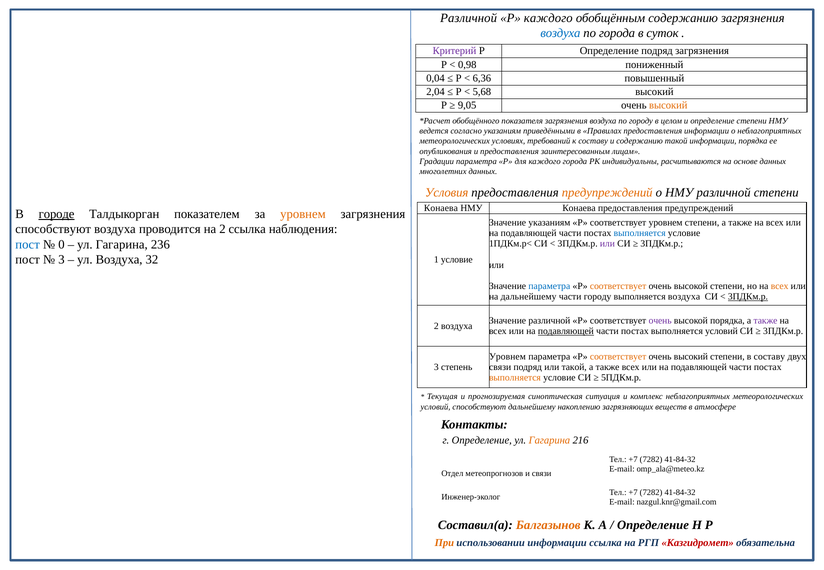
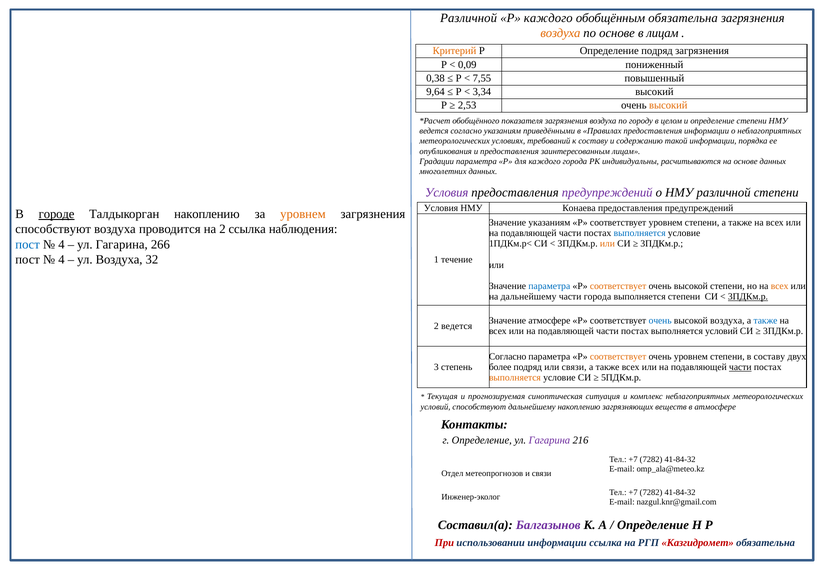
обобщённым содержанию: содержанию -> обязательна
воздуха at (560, 33) colour: blue -> orange
по города: города -> основе
в суток: суток -> лицам
Критерий colour: purple -> orange
0,98: 0,98 -> 0,09
0,04: 0,04 -> 0,38
6,36: 6,36 -> 7,55
2,04: 2,04 -> 9,64
5,68: 5,68 -> 3,34
9,05: 9,05 -> 2,53
Условия at (447, 193) colour: orange -> purple
предупреждений at (607, 193) colour: orange -> purple
Конаева at (441, 208): Конаева -> Условия
Талдыкорган показателем: показателем -> накоплению
0 at (61, 245): 0 -> 4
236: 236 -> 266
или at (607, 244) colour: purple -> orange
3 at (61, 260): 3 -> 4
1 условие: условие -> течение
части городу: городу -> города
выполняется воздуха: воздуха -> степени
Значение различной: различной -> атмосфере
очень at (660, 321) colour: purple -> blue
высокой порядка: порядка -> воздуха
также at (766, 321) colour: purple -> blue
2 воздуха: воздуха -> ведется
подавляющей at (566, 331) underline: present -> none
Уровнем at (507, 357): Уровнем -> Согласно
высокий at (691, 357): высокий -> уровнем
связи at (500, 367): связи -> более
или такой: такой -> связи
части at (740, 367) underline: none -> present
Гагарина at (549, 441) colour: orange -> purple
Балгазынов colour: orange -> purple
При colour: orange -> red
